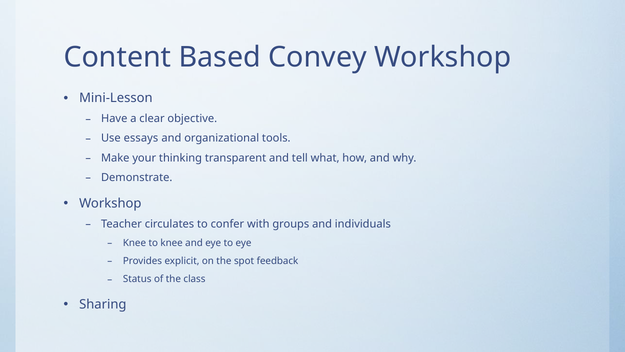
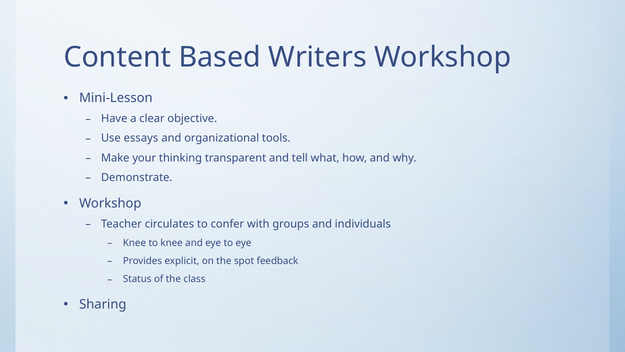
Convey: Convey -> Writers
